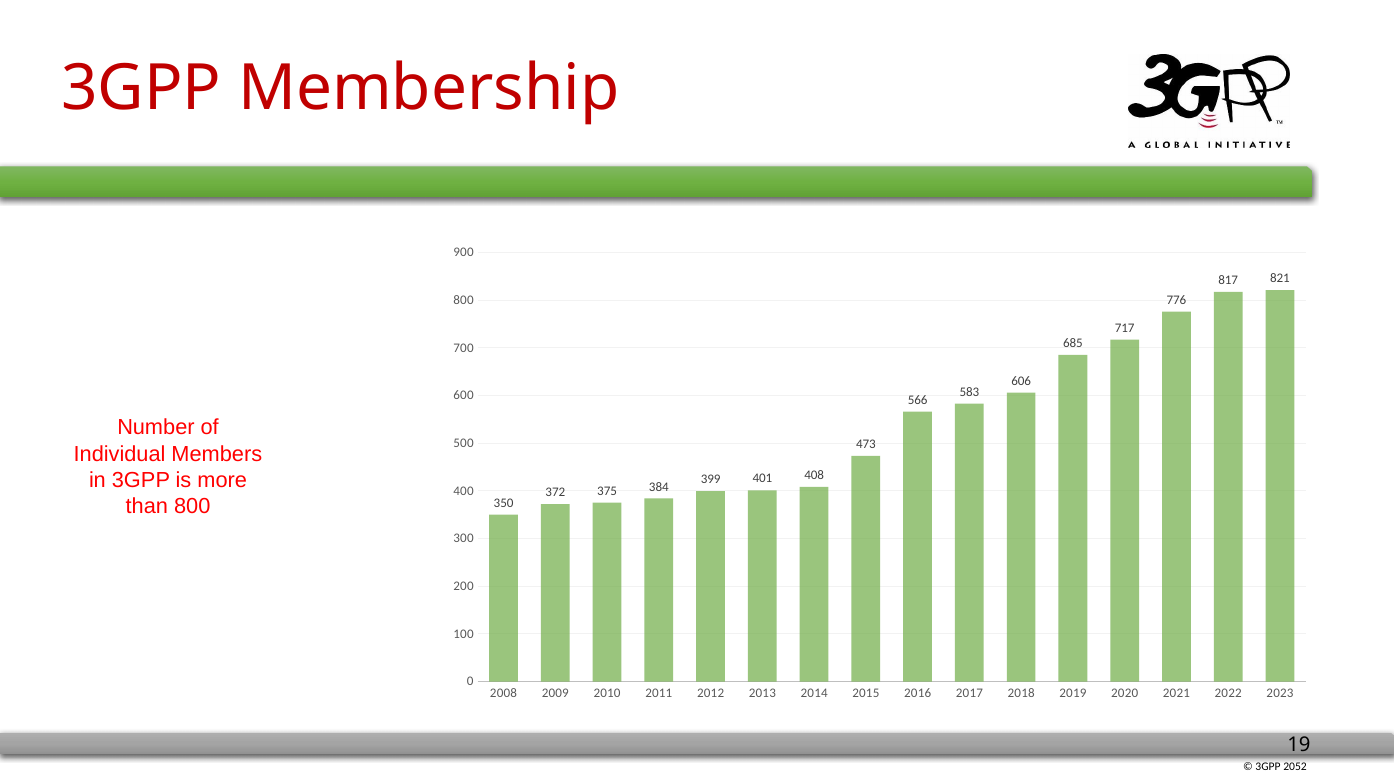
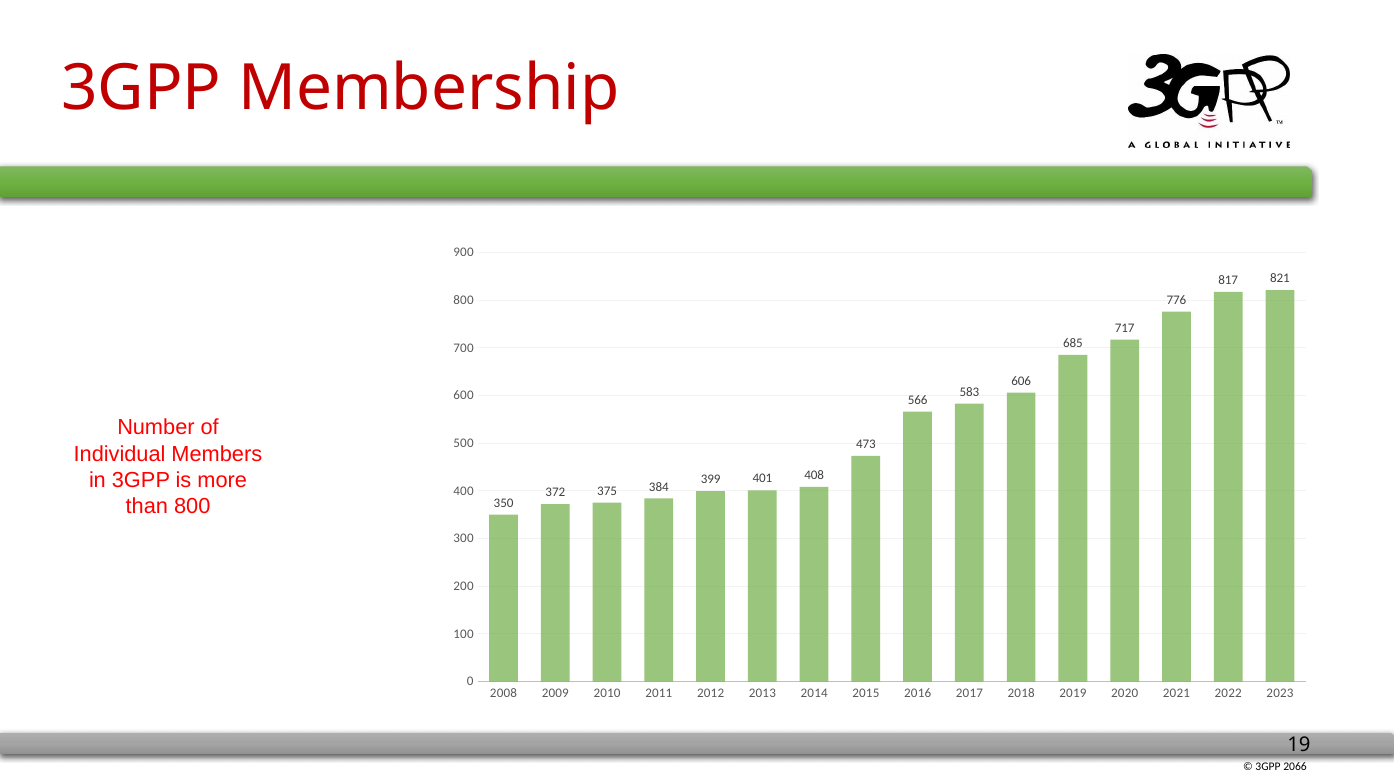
2052: 2052 -> 2066
